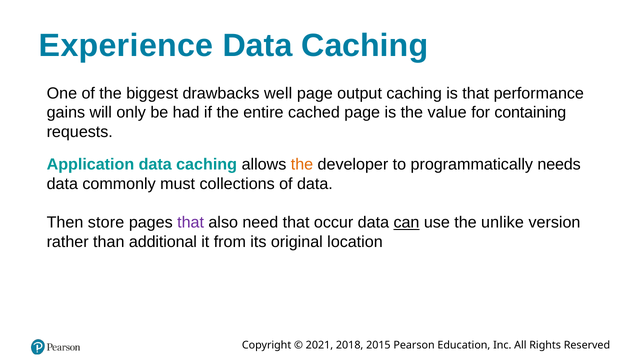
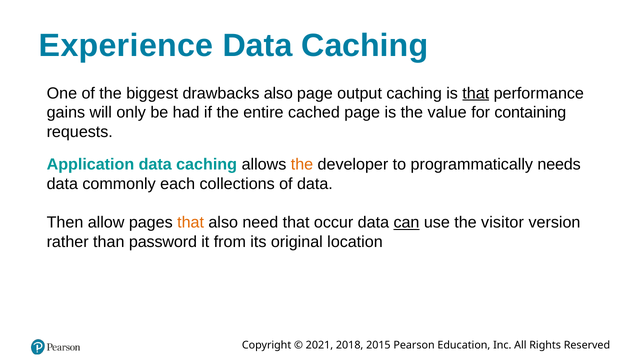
drawbacks well: well -> also
that at (476, 93) underline: none -> present
must: must -> each
store: store -> allow
that at (191, 223) colour: purple -> orange
unlike: unlike -> visitor
additional: additional -> password
